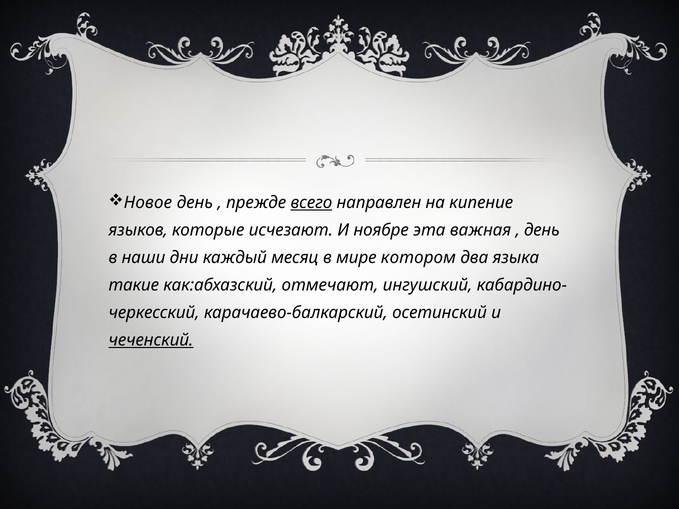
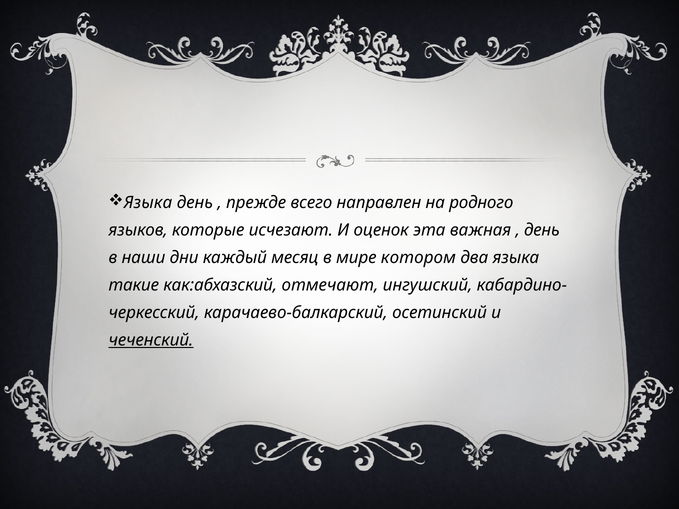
Новое at (148, 203): Новое -> Языка
всего underline: present -> none
кипение: кипение -> родного
ноябре: ноябре -> оценок
